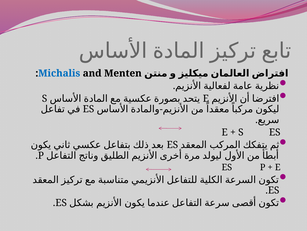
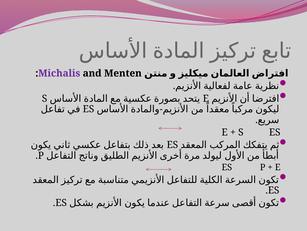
Michalis colour: blue -> purple
